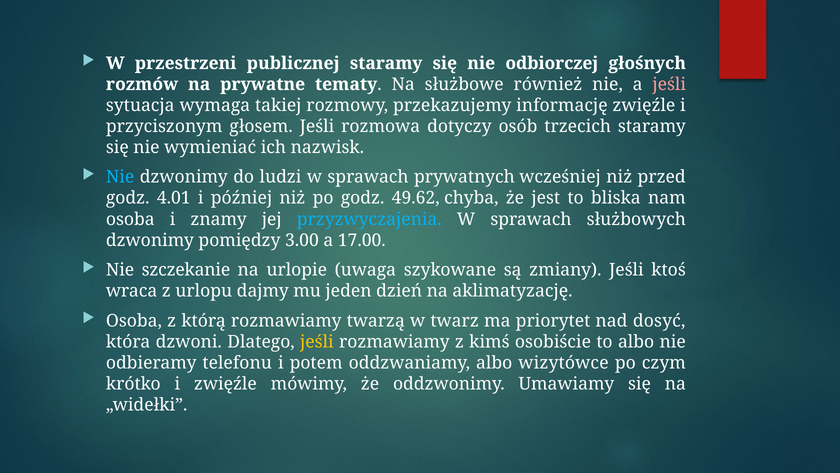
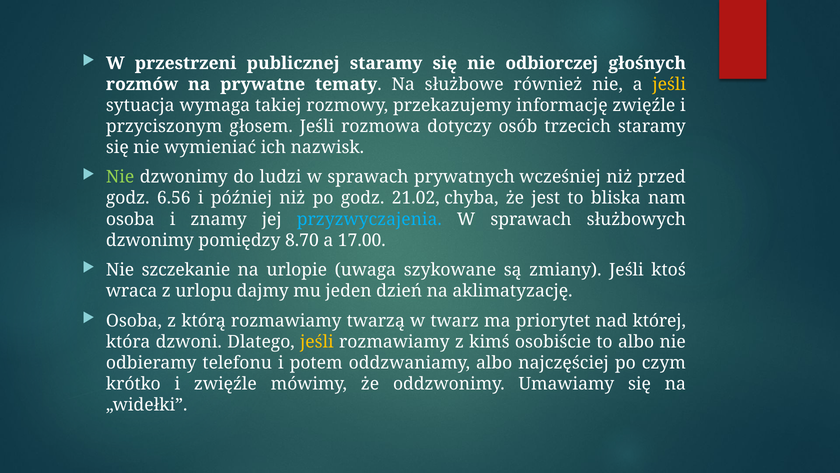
jeśli at (669, 84) colour: pink -> yellow
Nie at (120, 177) colour: light blue -> light green
4.01: 4.01 -> 6.56
49.62: 49.62 -> 21.02
3.00: 3.00 -> 8.70
dosyć: dosyć -> której
wizytówce: wizytówce -> najczęściej
